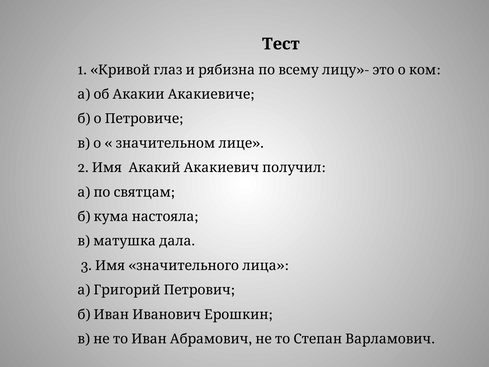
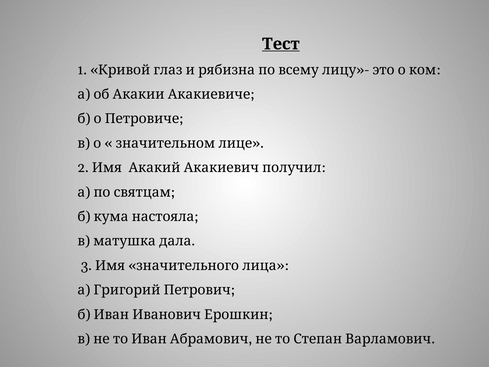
Тест underline: none -> present
